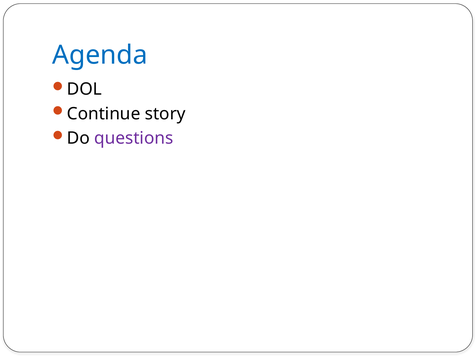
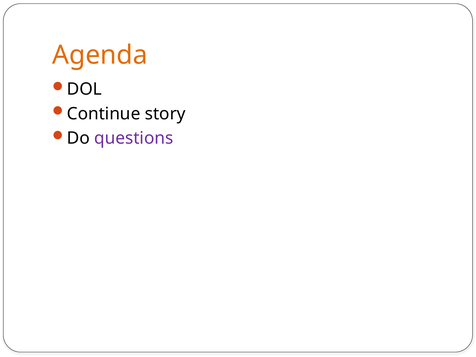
Agenda colour: blue -> orange
